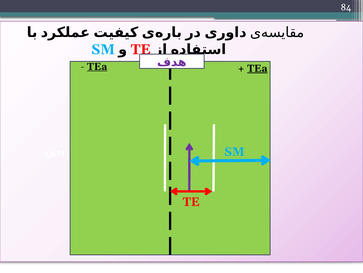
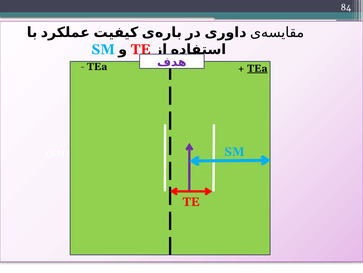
TEa at (97, 66) underline: present -> none
